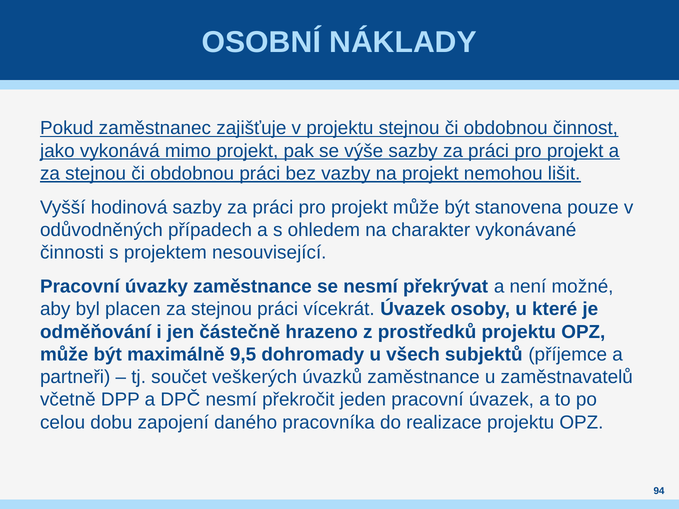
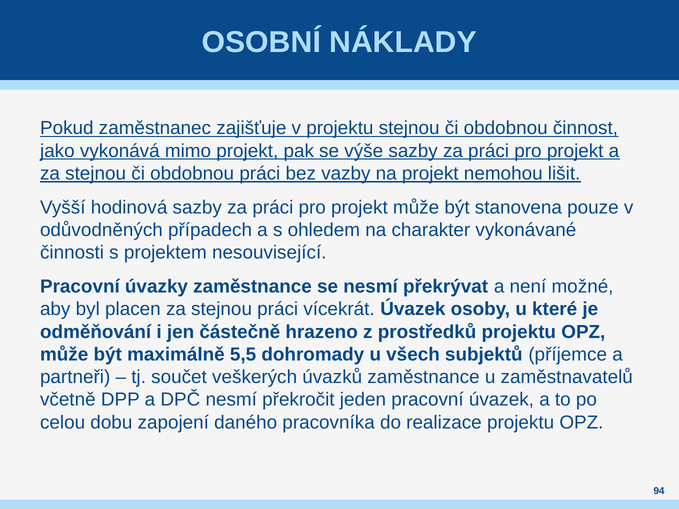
9,5: 9,5 -> 5,5
